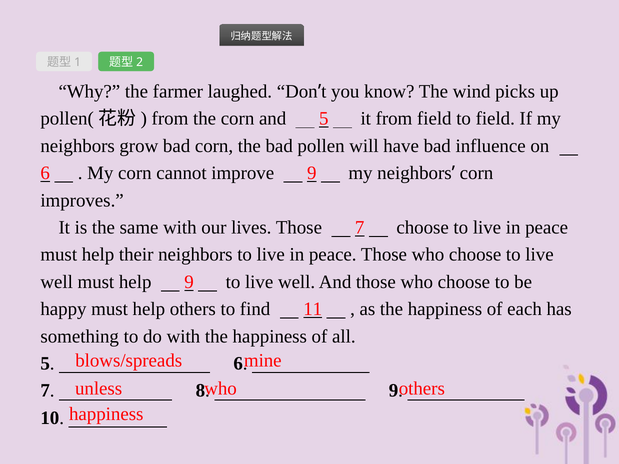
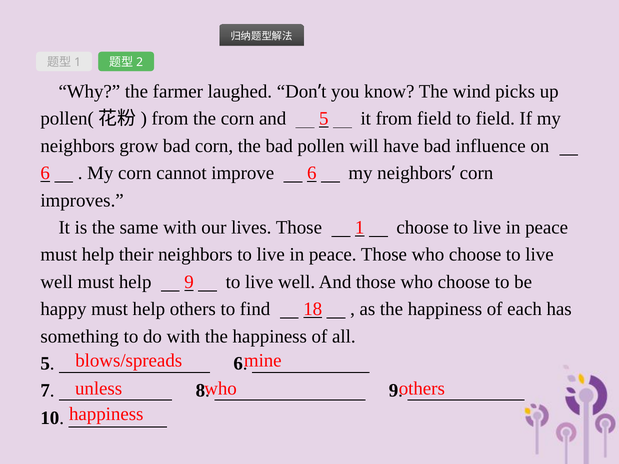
improve 9: 9 -> 6
Those 7: 7 -> 1
11: 11 -> 18
